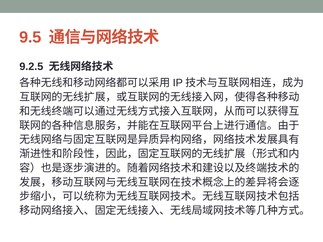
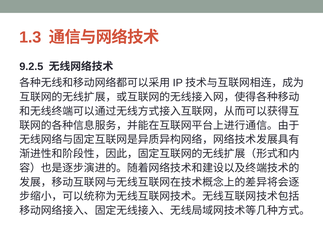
9.5: 9.5 -> 1.3
